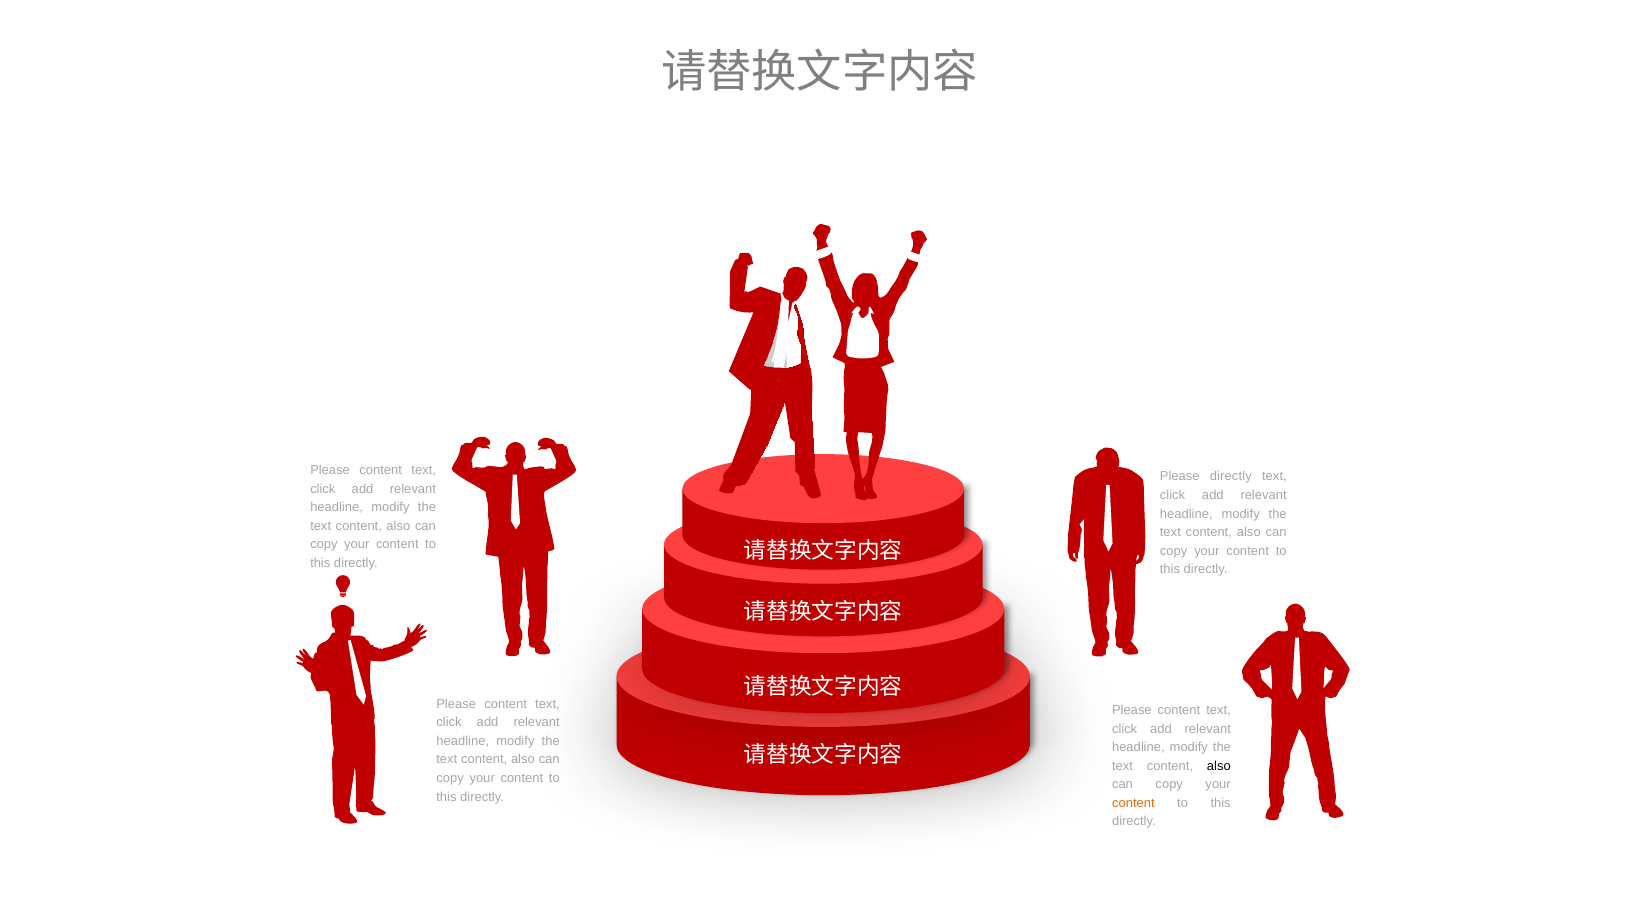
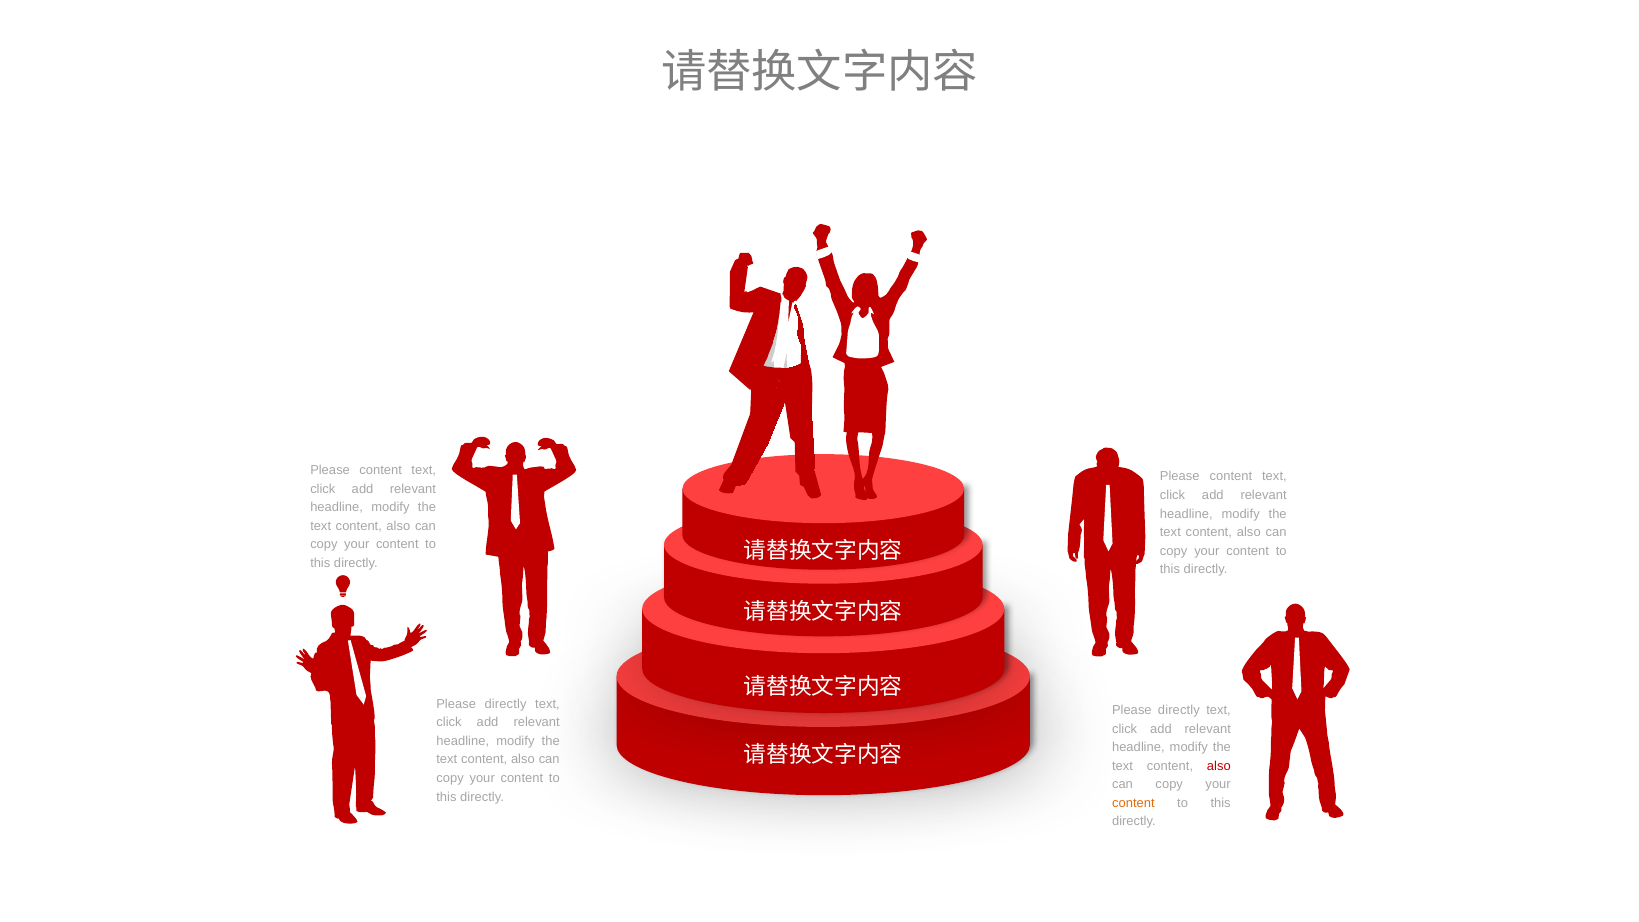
directly at (1231, 477): directly -> content
content at (506, 704): content -> directly
content at (1179, 710): content -> directly
also at (1219, 766) colour: black -> red
